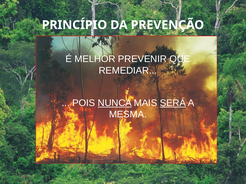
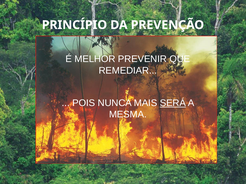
NUNCA underline: present -> none
